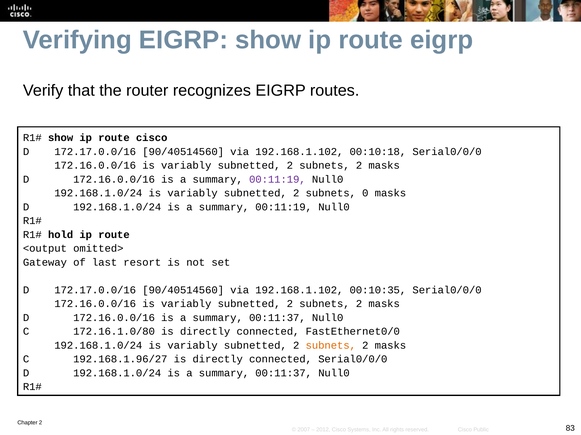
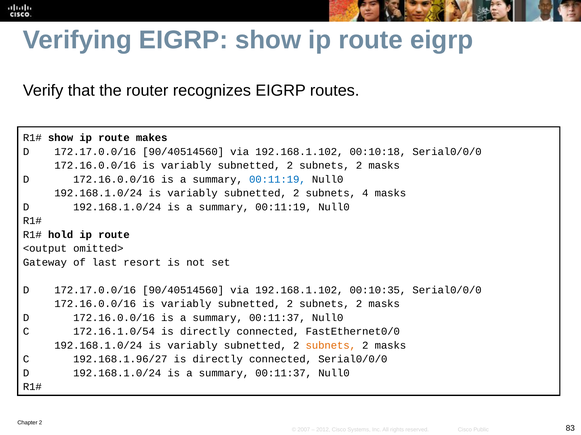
route cisco: cisco -> makes
00:11:19 at (277, 180) colour: purple -> blue
0: 0 -> 4
172.16.1.0/80: 172.16.1.0/80 -> 172.16.1.0/54
